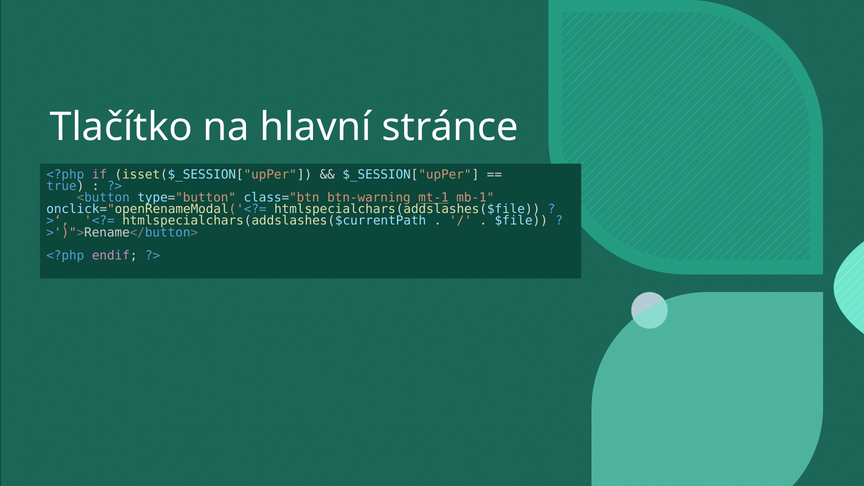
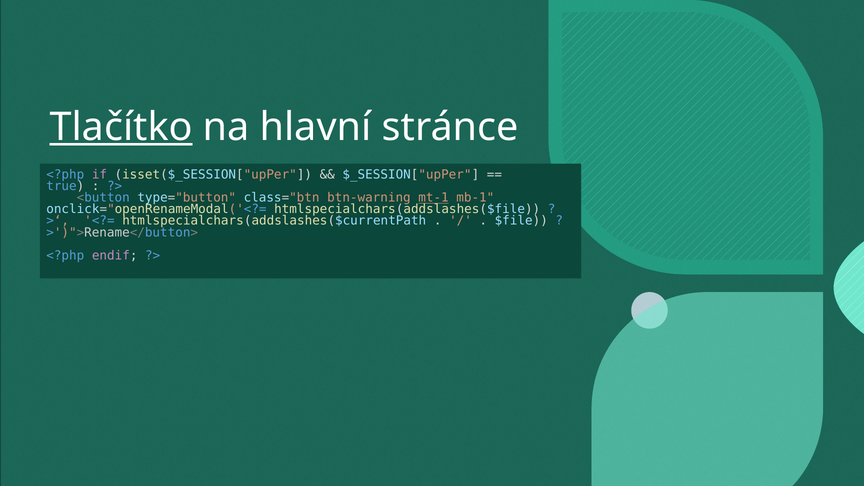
Tlačítko underline: none -> present
